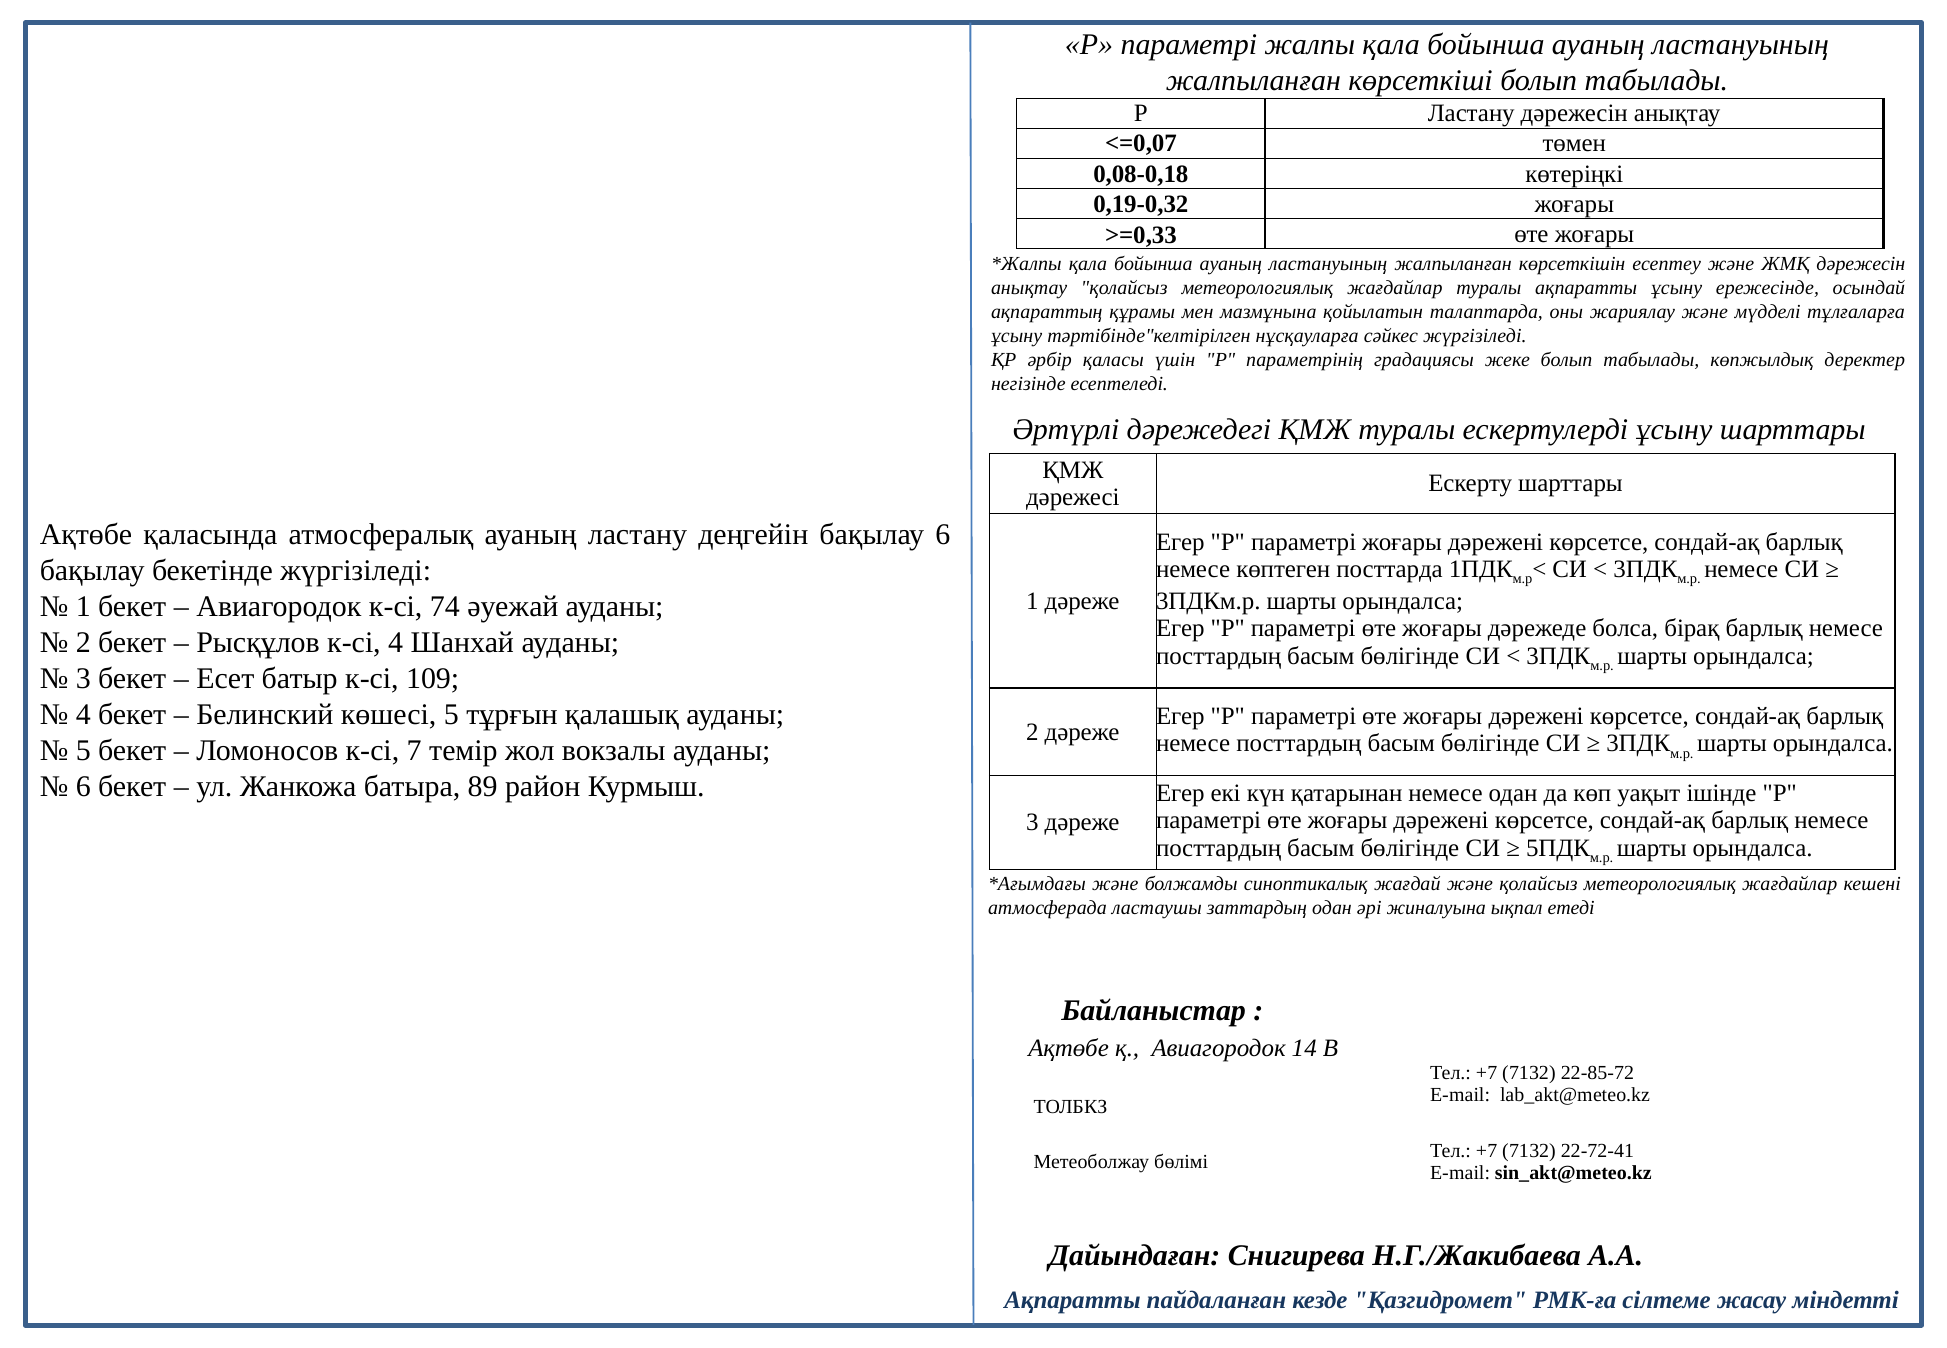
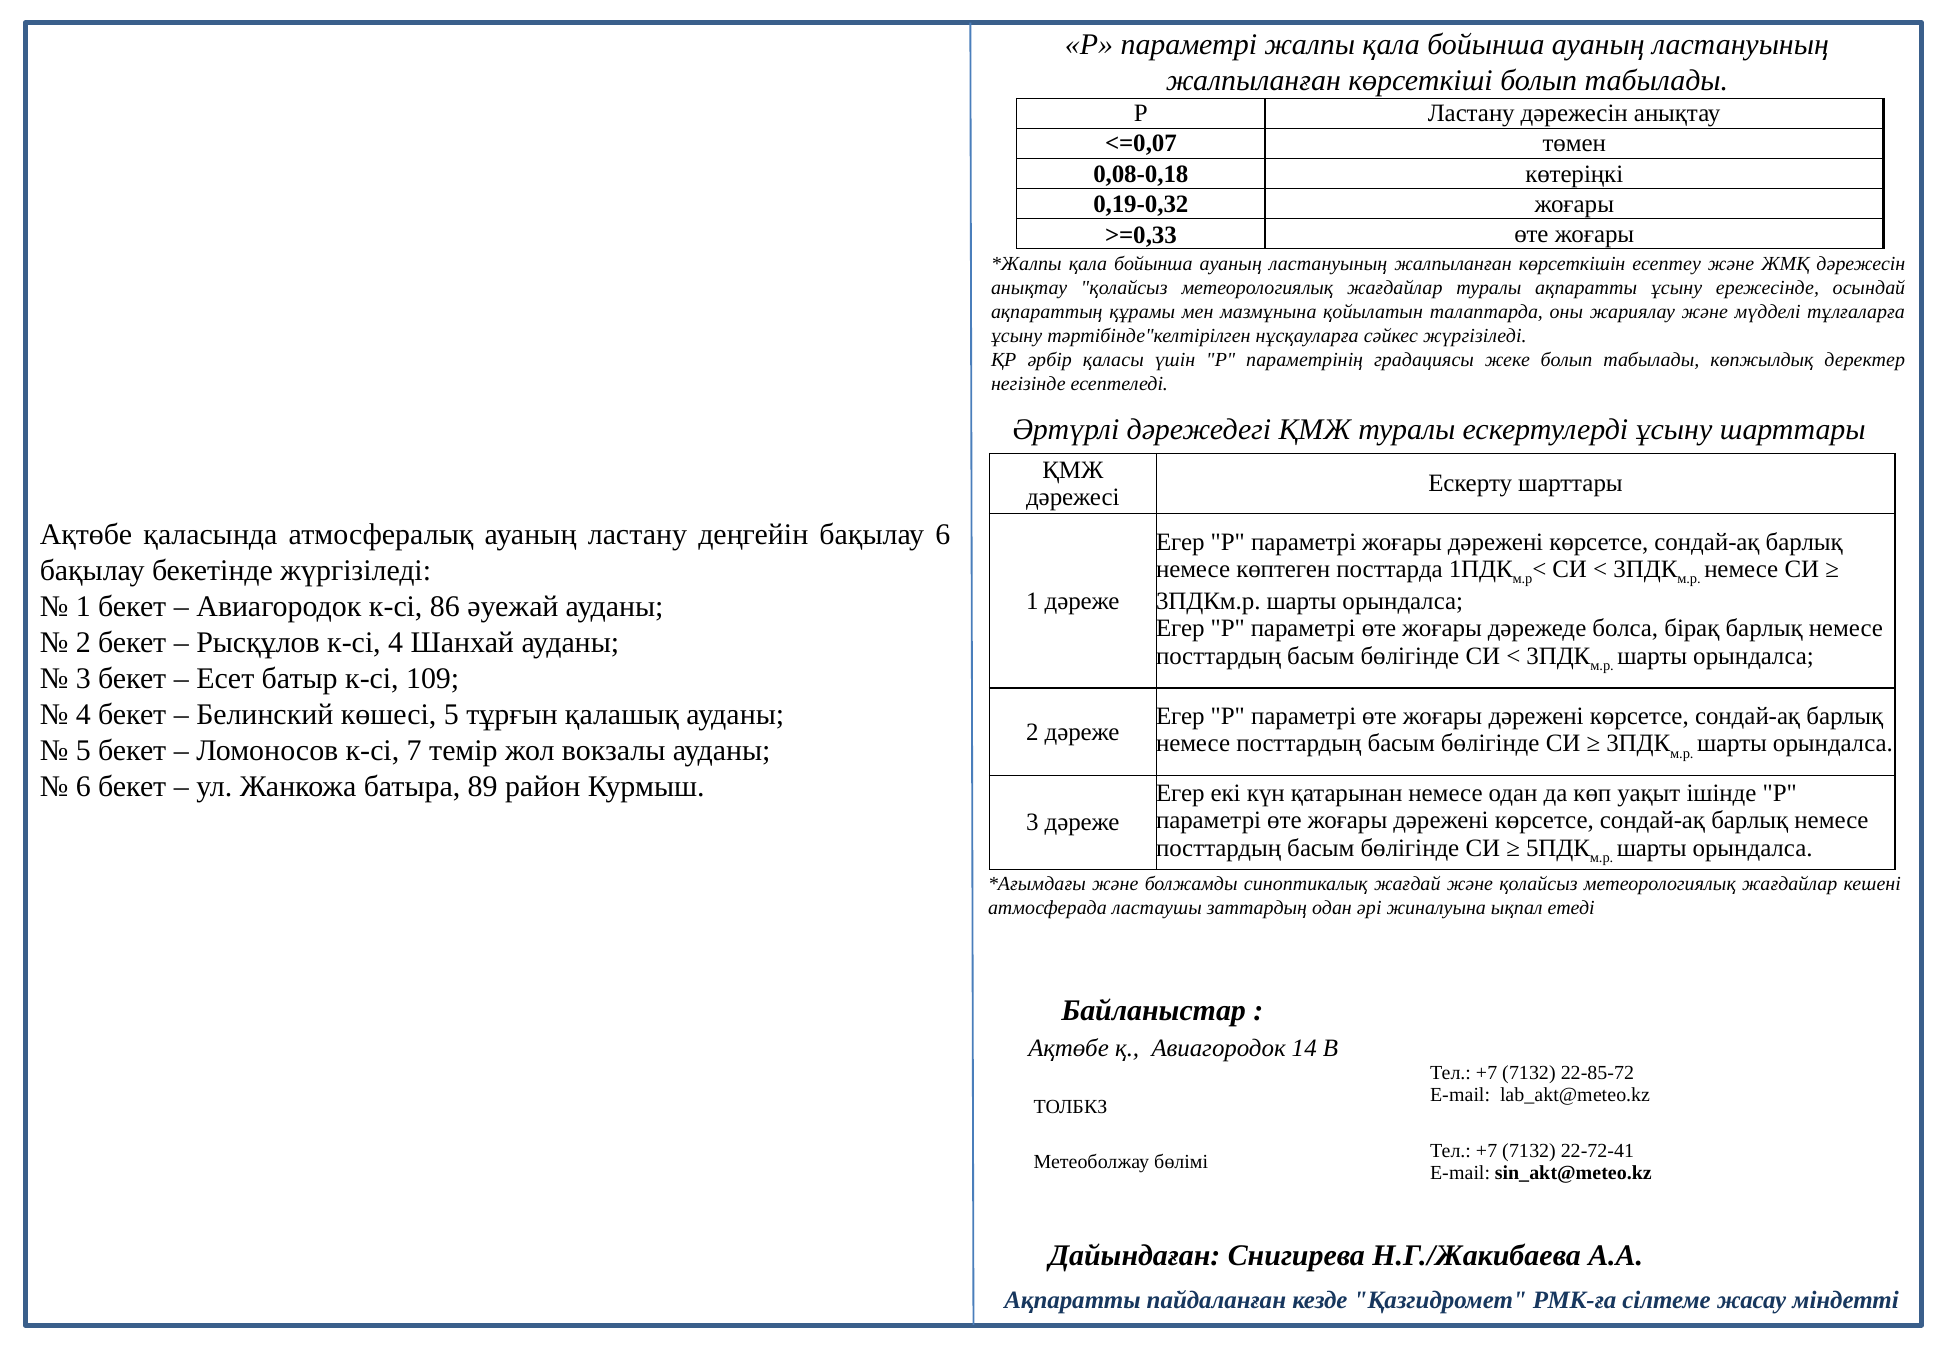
74: 74 -> 86
